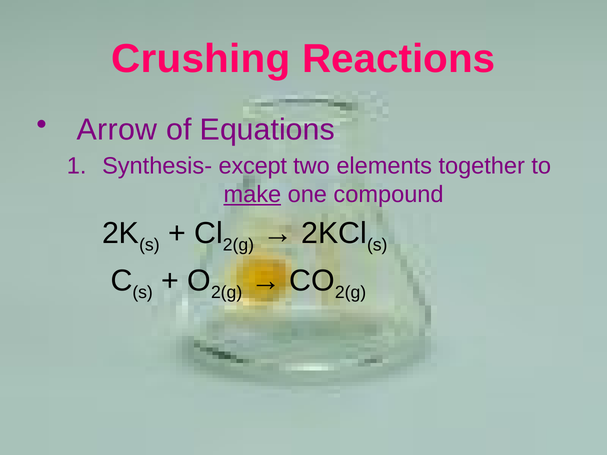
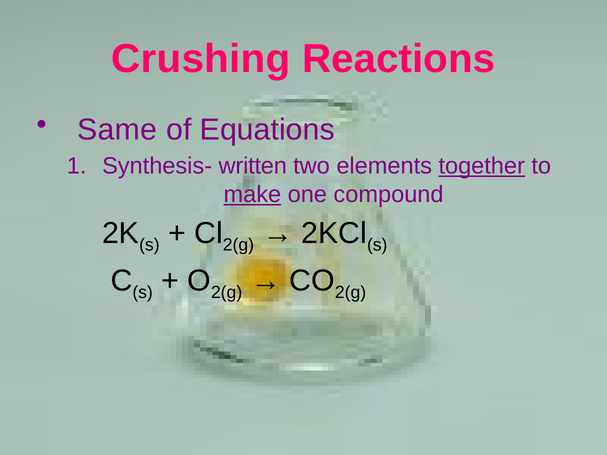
Arrow: Arrow -> Same
except: except -> written
together underline: none -> present
